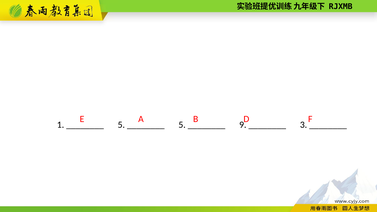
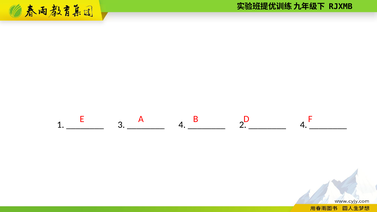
5 at (121, 125): 5 -> 3
5 at (182, 125): 5 -> 4
9: 9 -> 2
3 at (304, 125): 3 -> 4
